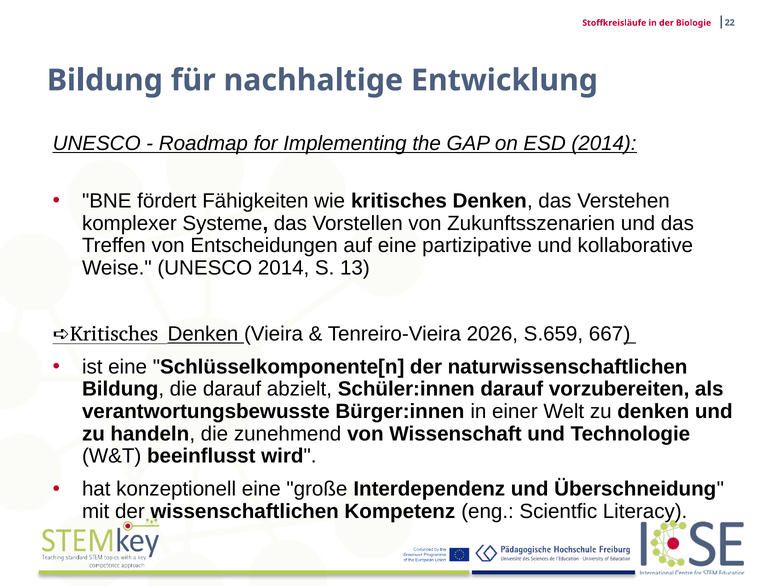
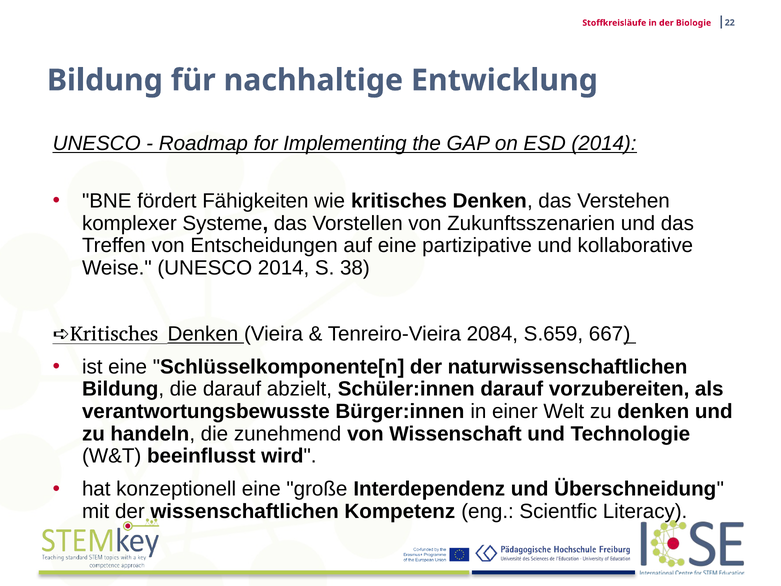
13: 13 -> 38
2026: 2026 -> 2084
